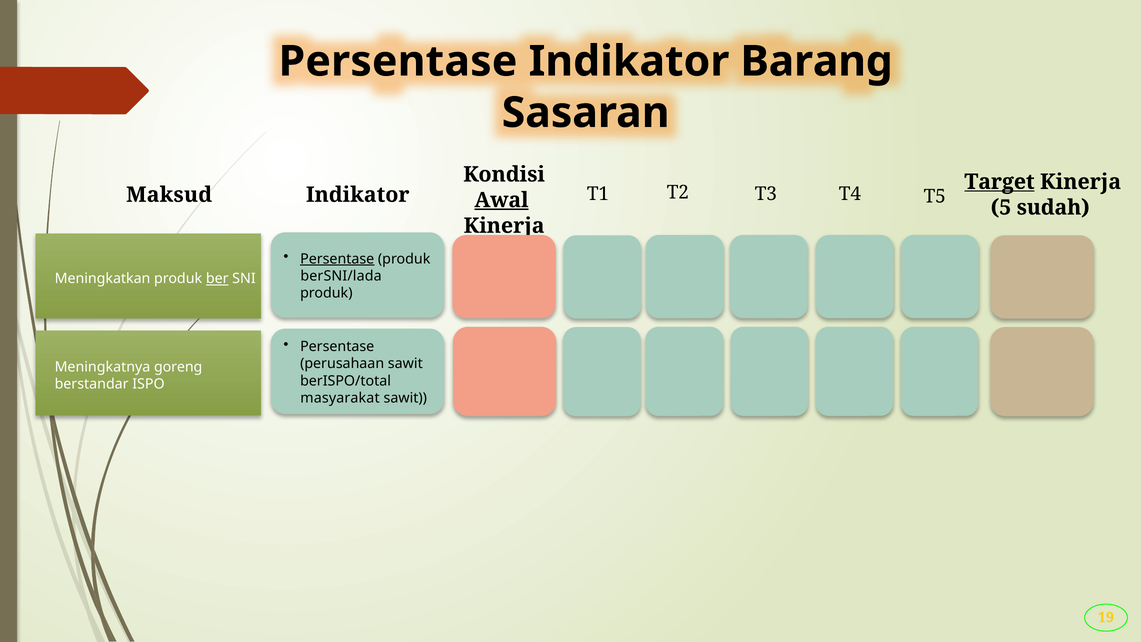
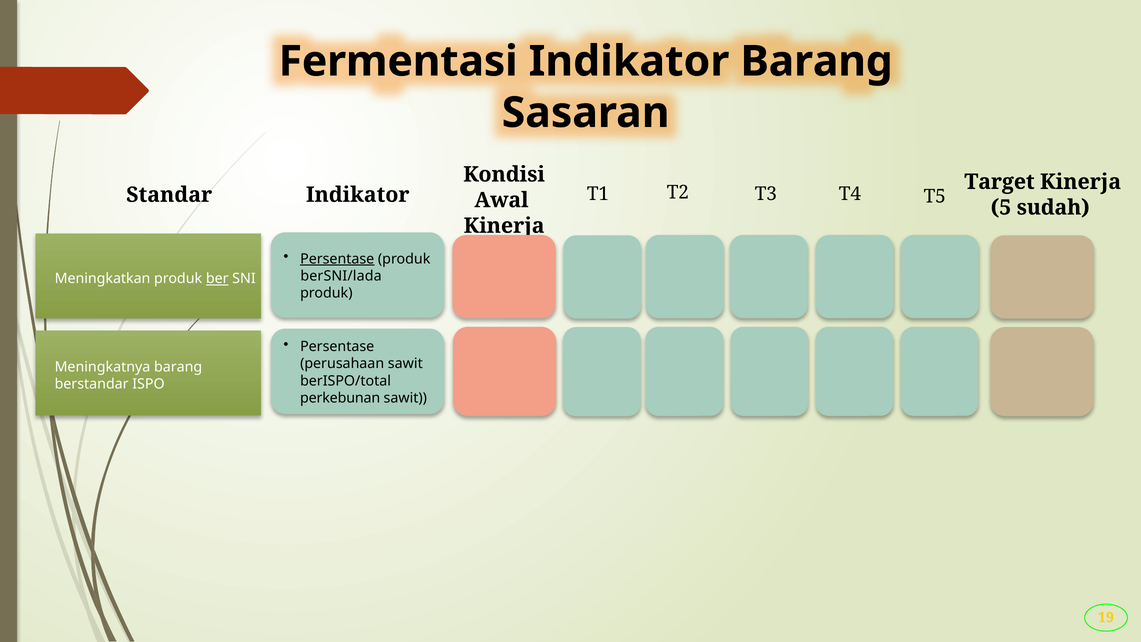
Persentase at (398, 61): Persentase -> Fermentasi
Target underline: present -> none
Maksud: Maksud -> Standar
Awal underline: present -> none
Meningkatnya goreng: goreng -> barang
masyarakat: masyarakat -> perkebunan
